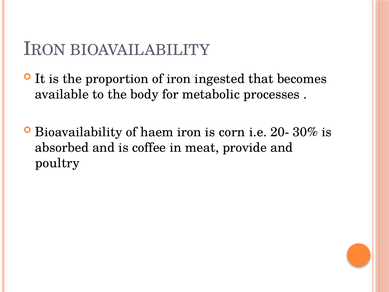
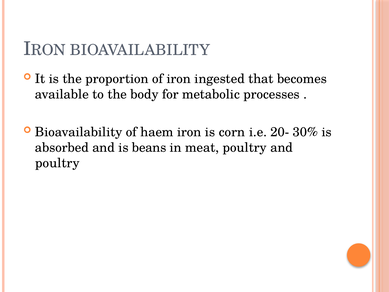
coffee: coffee -> beans
meat provide: provide -> poultry
